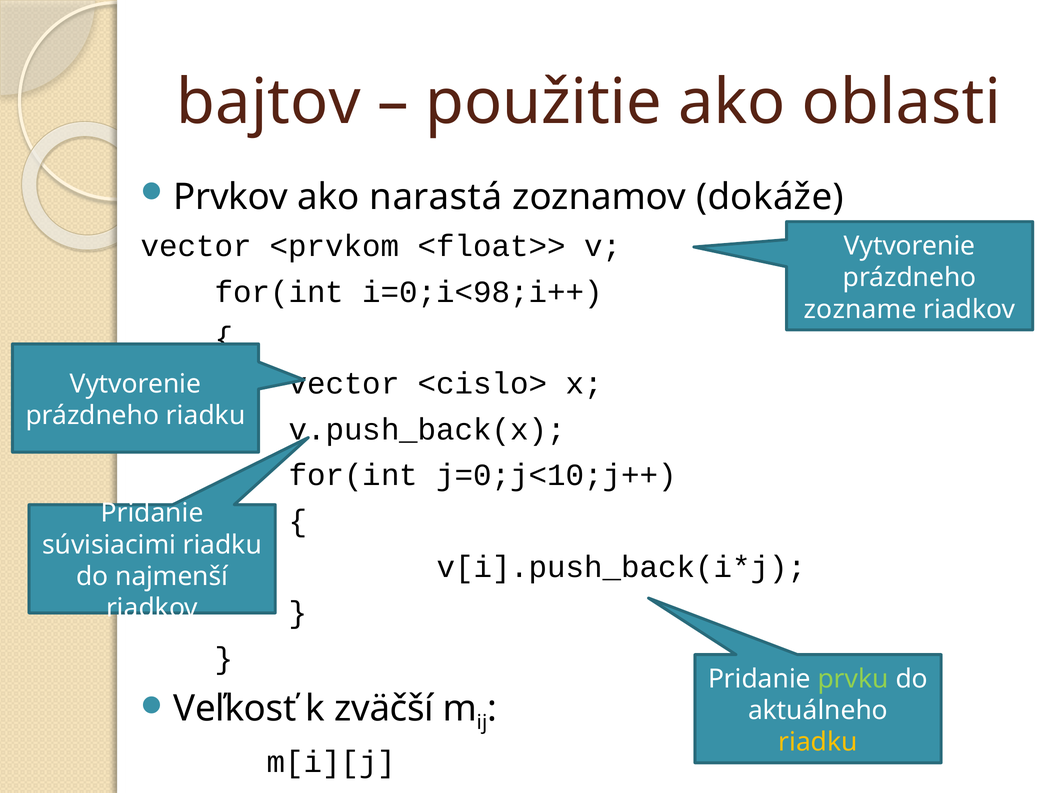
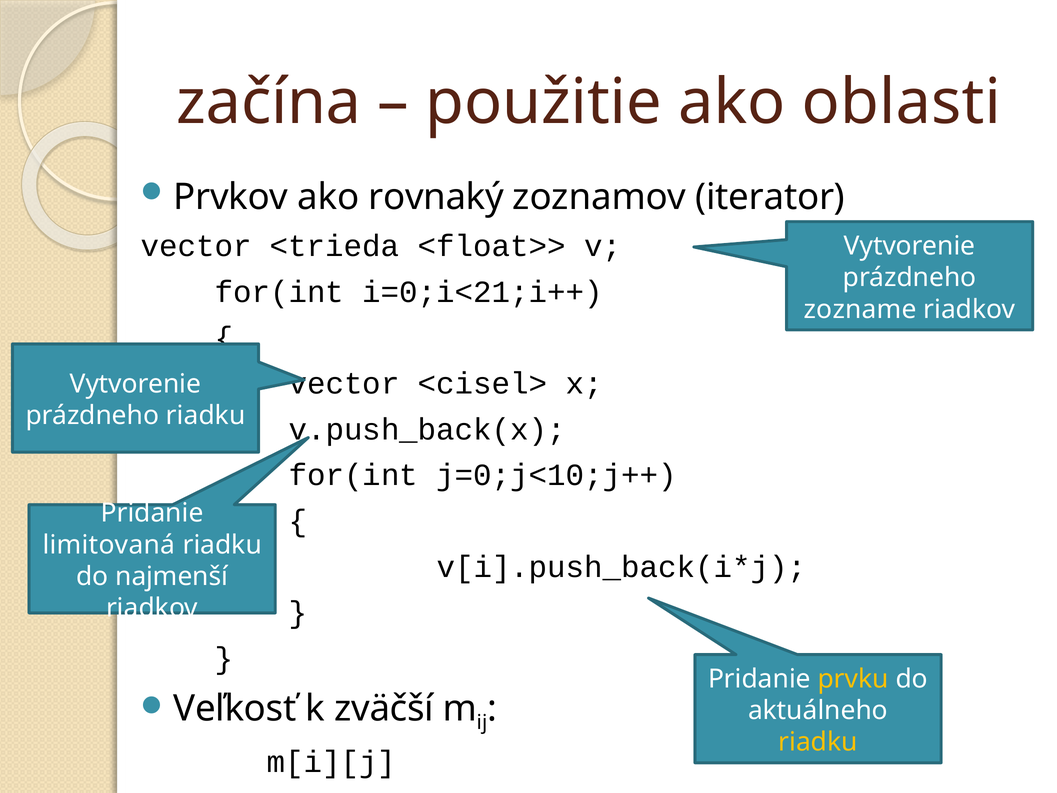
bajtov: bajtov -> začína
narastá: narastá -> rovnaký
dokáže: dokáže -> iterator
<prvkom: <prvkom -> <trieda
i=0;i<98;i++: i=0;i<98;i++ -> i=0;i<21;i++
<cislo>: <cislo> -> <cisel>
súvisiacimi: súvisiacimi -> limitovaná
prvku colour: light green -> yellow
